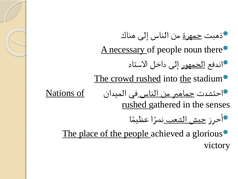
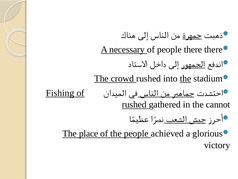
people noun: noun -> there
rushed at (149, 78) underline: present -> none
Nations: Nations -> Fishing
senses: senses -> cannot
